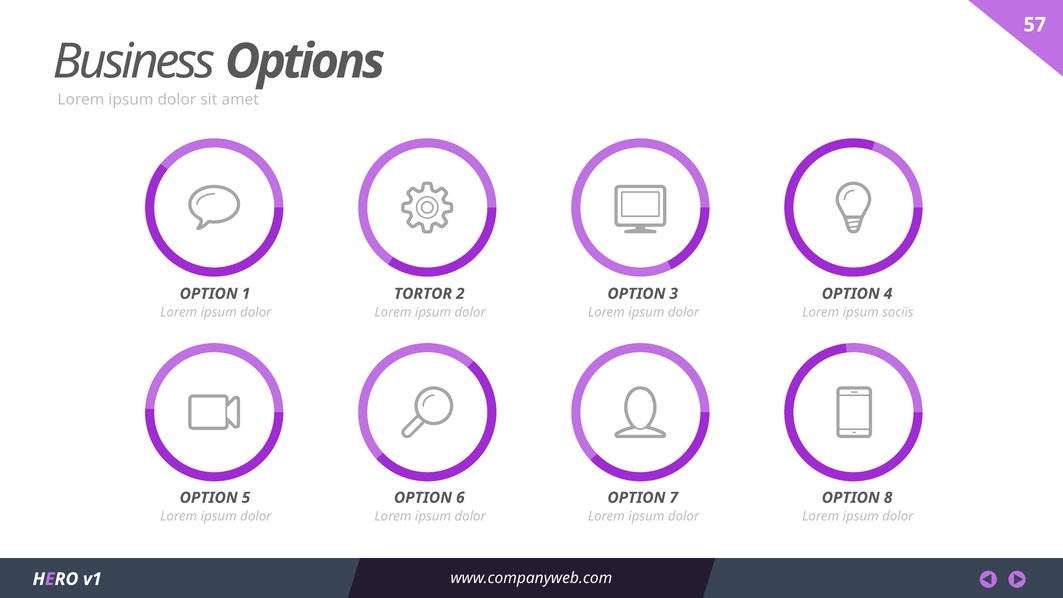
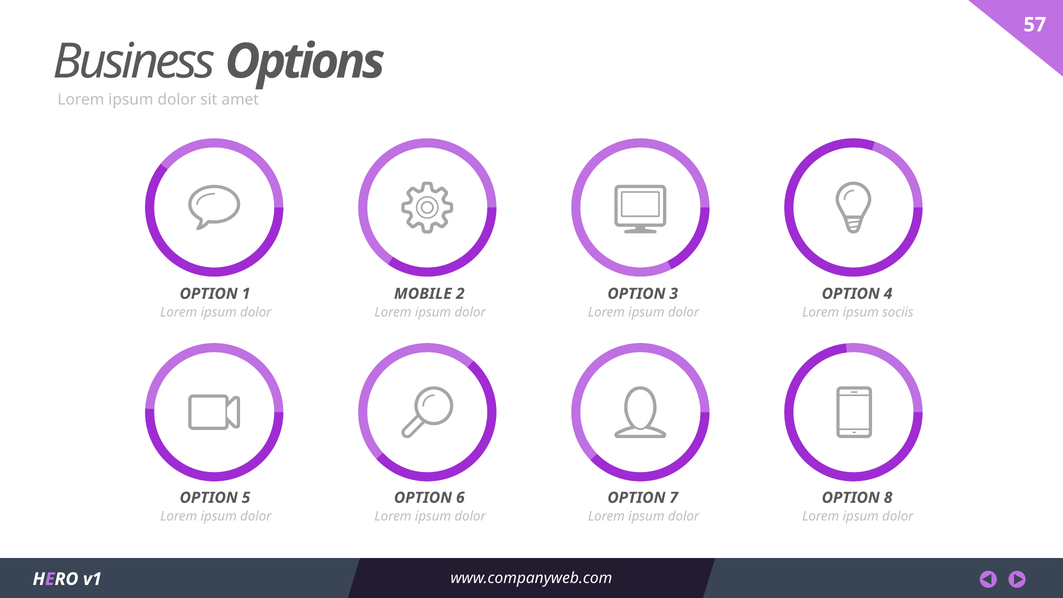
TORTOR: TORTOR -> MOBILE
